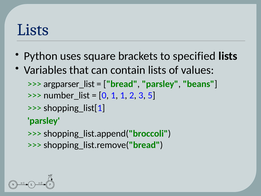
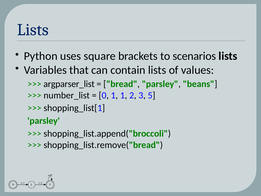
specified: specified -> scenarios
